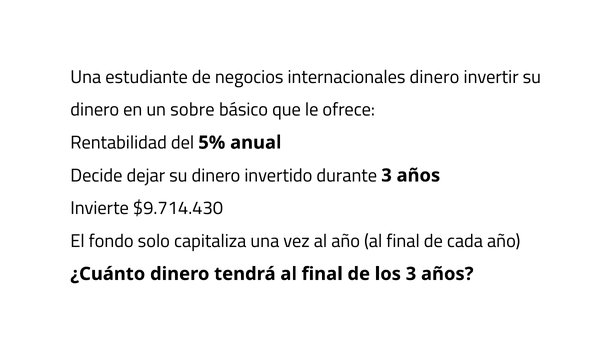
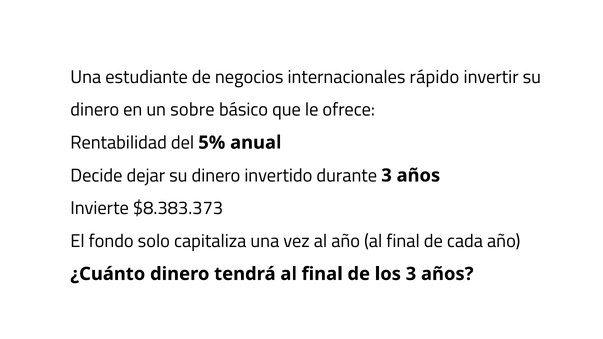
internacionales dinero: dinero -> rápido
$9.714.430: $9.714.430 -> $8.383.373
